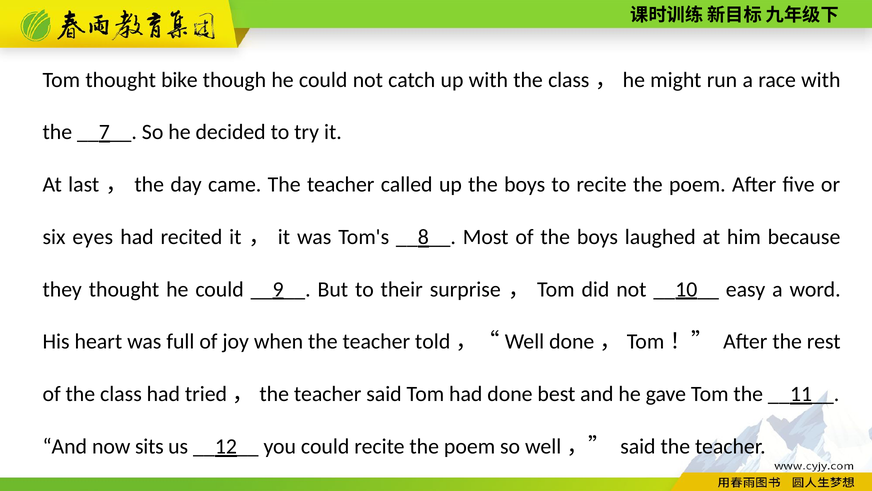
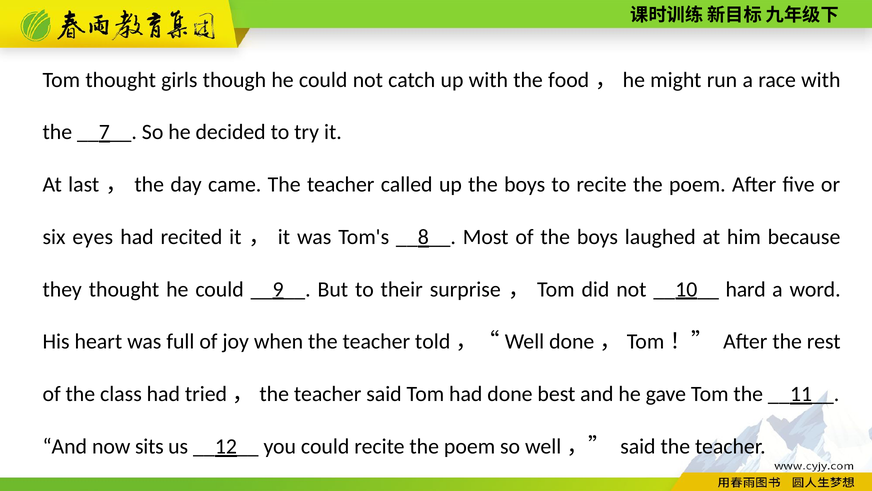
bike: bike -> girls
with the class: class -> food
easy: easy -> hard
